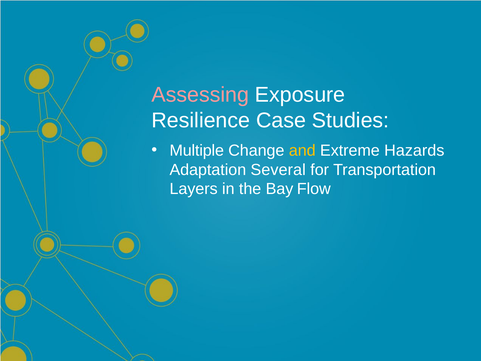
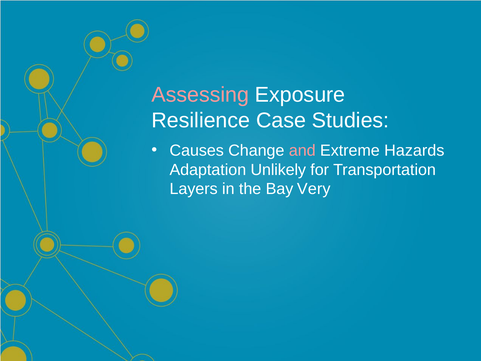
Multiple: Multiple -> Causes
and colour: yellow -> pink
Several: Several -> Unlikely
Flow: Flow -> Very
